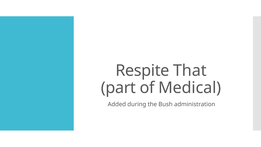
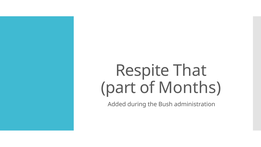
Medical: Medical -> Months
